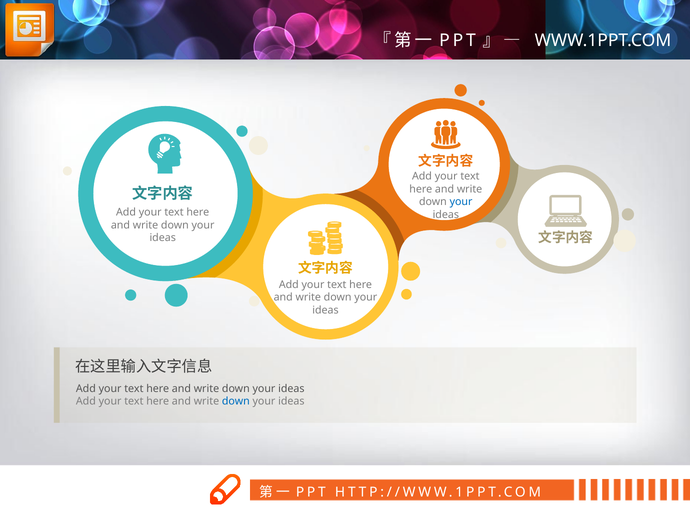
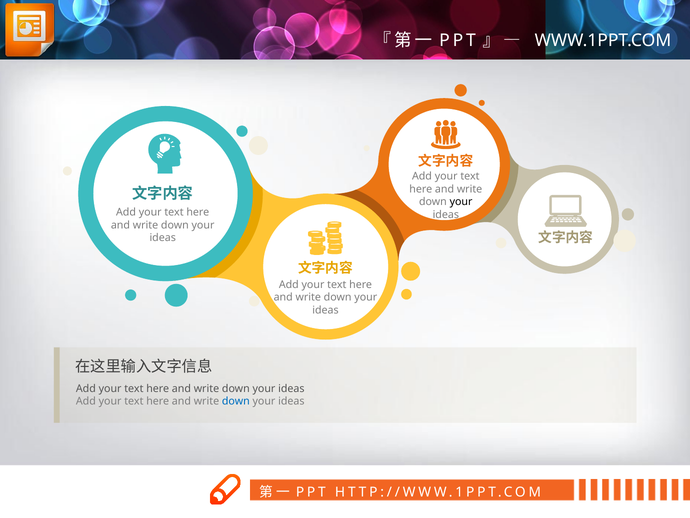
your at (461, 202) colour: blue -> black
